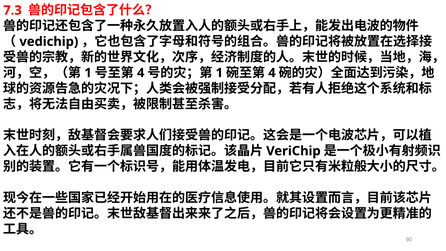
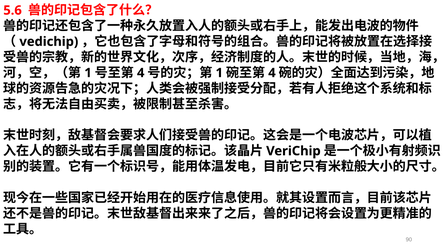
7.3: 7.3 -> 5.6
